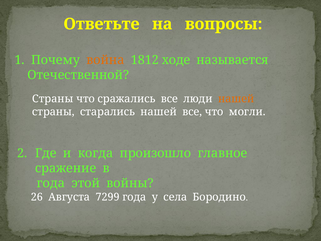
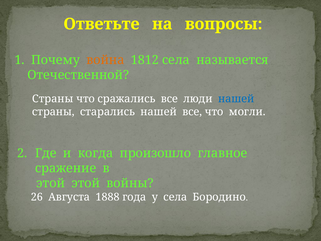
1812 ходе: ходе -> села
нашей at (236, 99) colour: orange -> blue
года at (51, 183): года -> этой
7299: 7299 -> 1888
